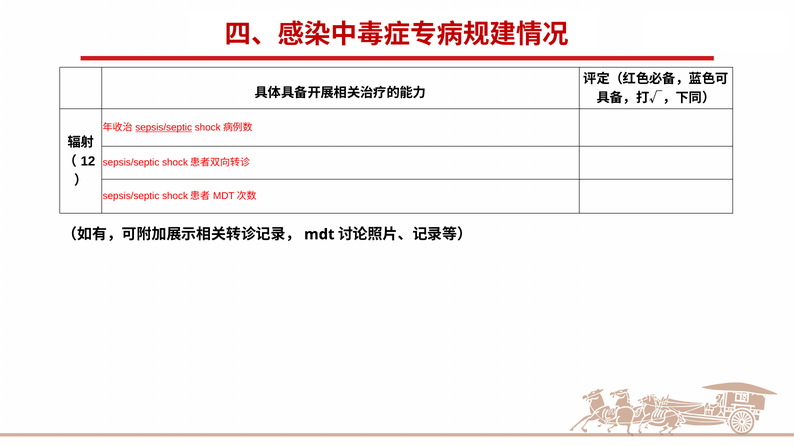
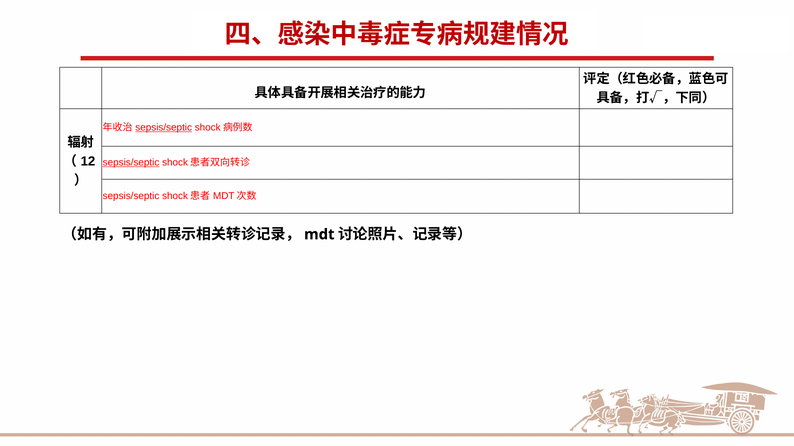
sepsis/septic at (131, 163) underline: none -> present
